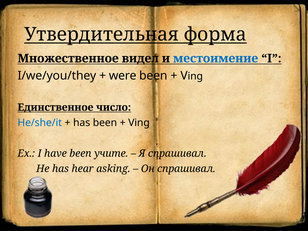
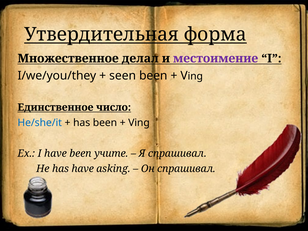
видел: видел -> делал
местоимение colour: blue -> purple
were: were -> seen
has hear: hear -> have
